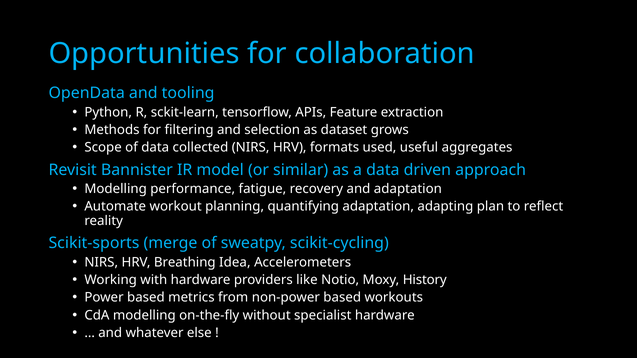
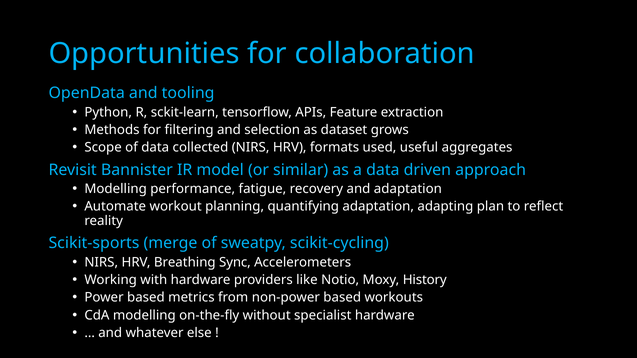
Idea: Idea -> Sync
